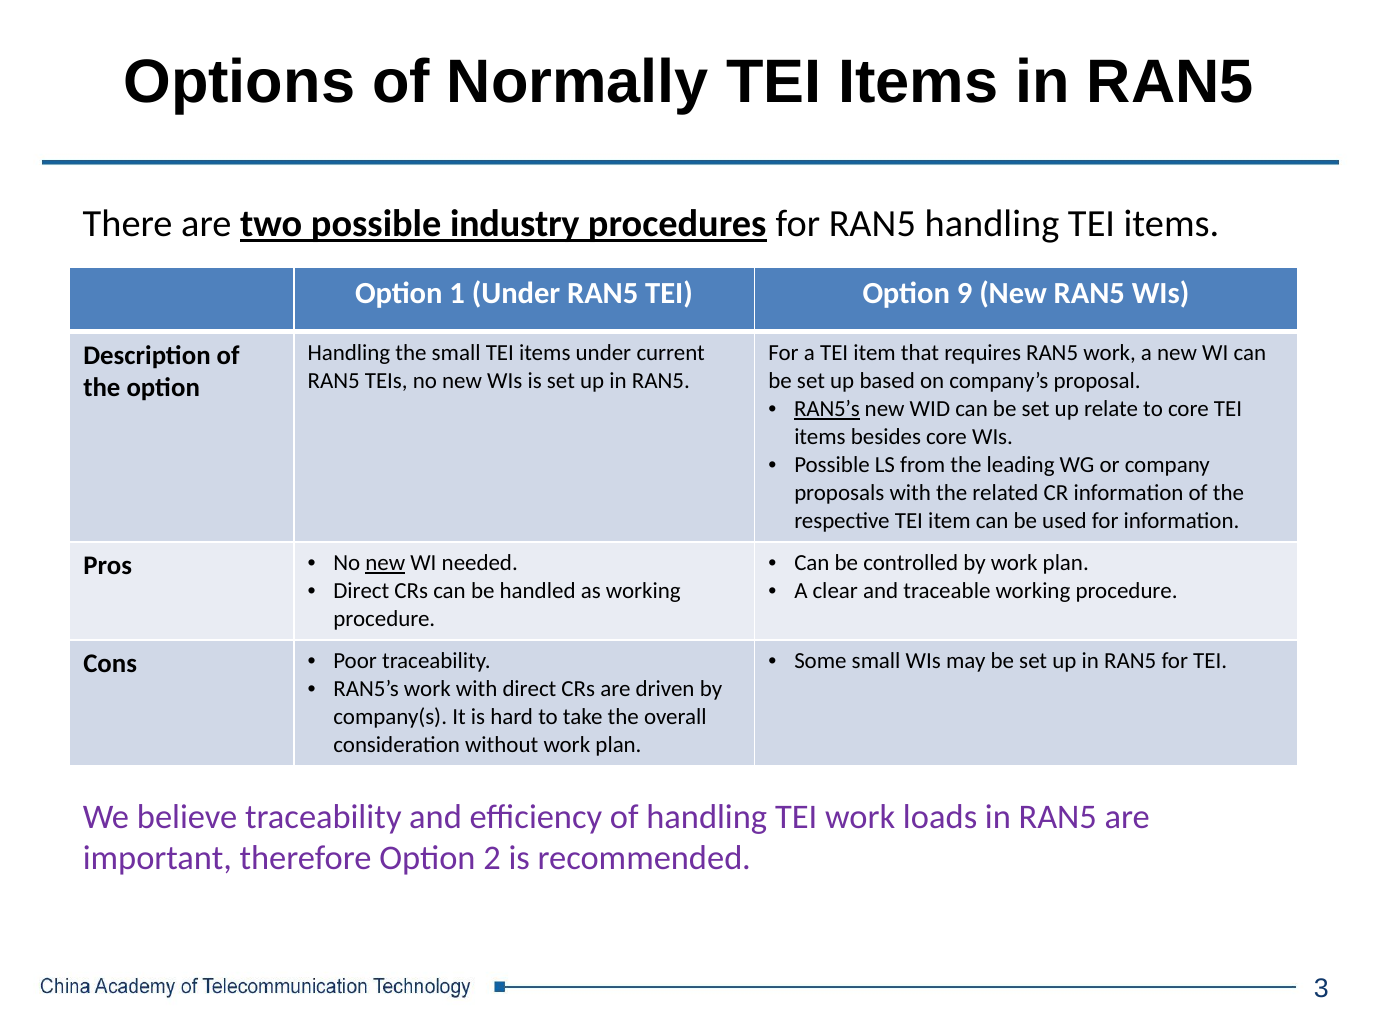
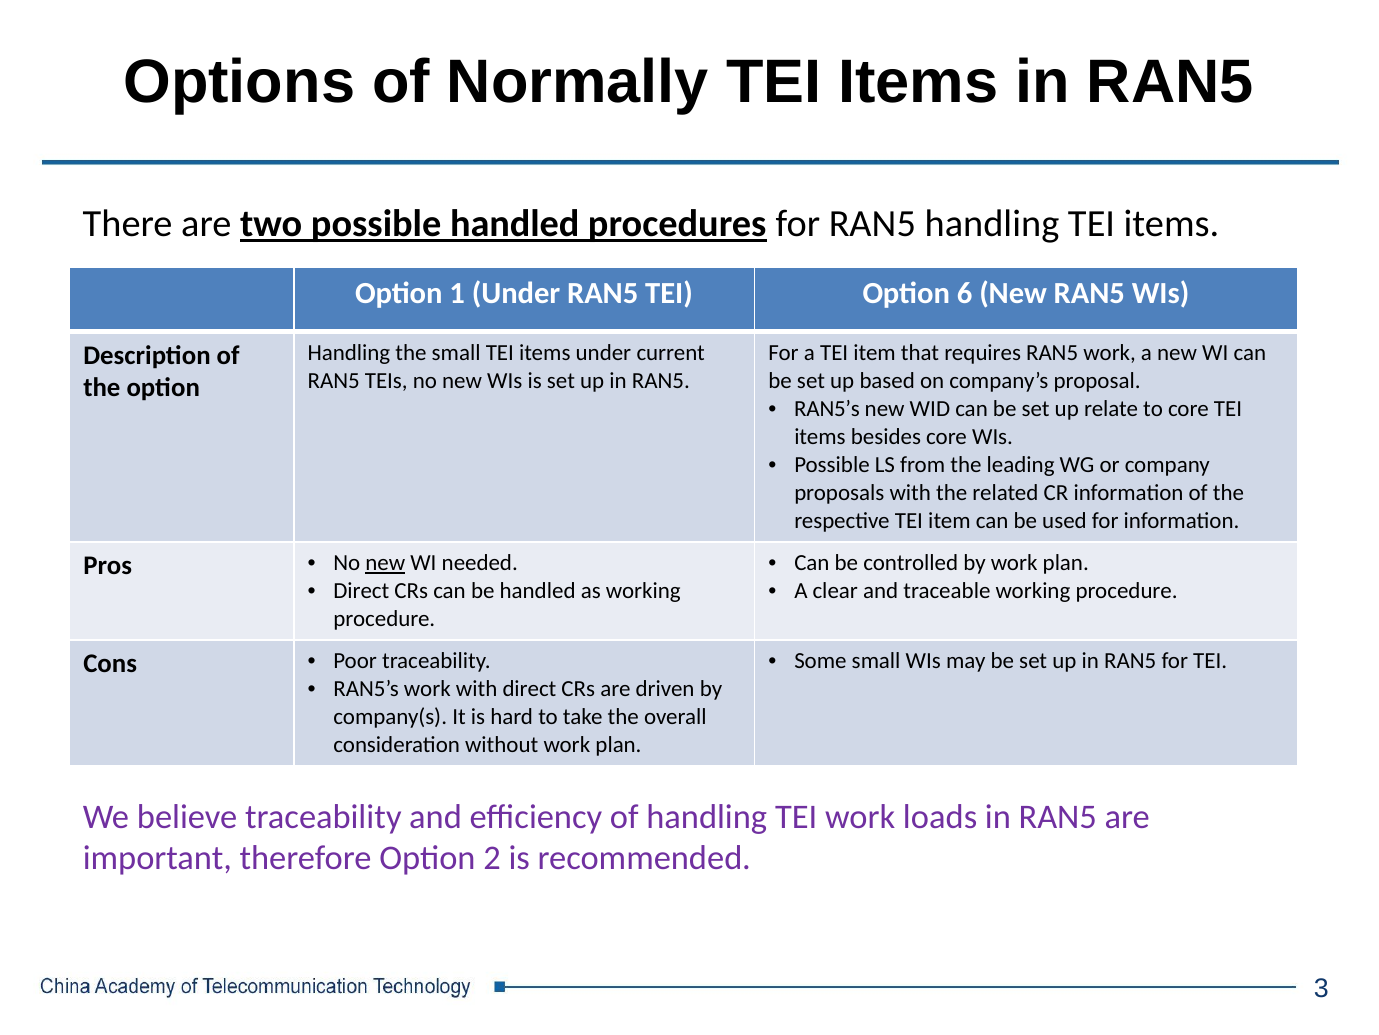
possible industry: industry -> handled
9: 9 -> 6
RAN5’s at (827, 409) underline: present -> none
